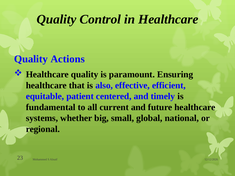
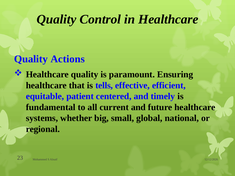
also: also -> tells
